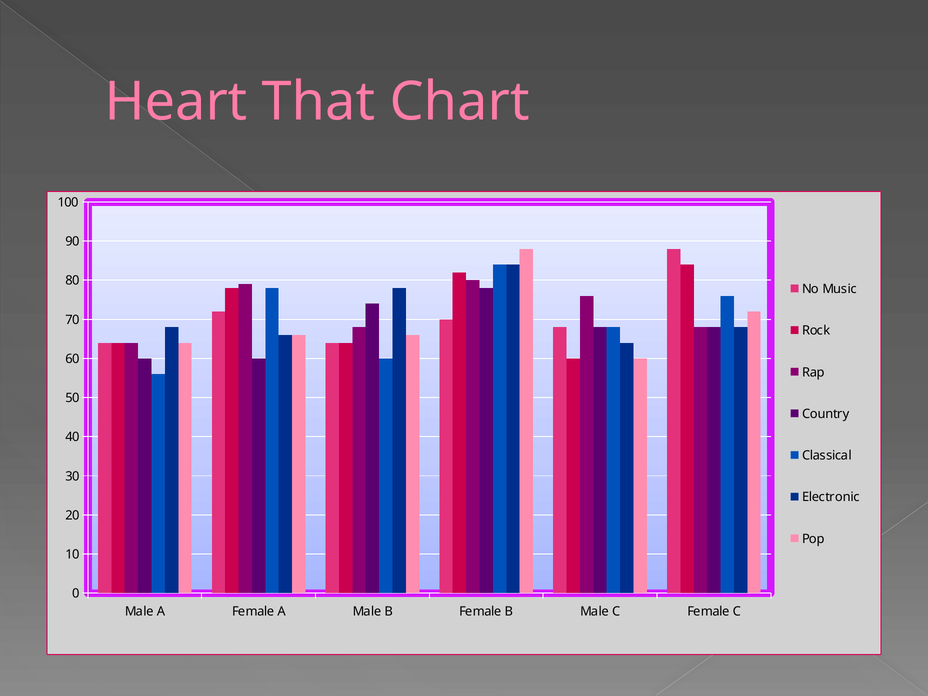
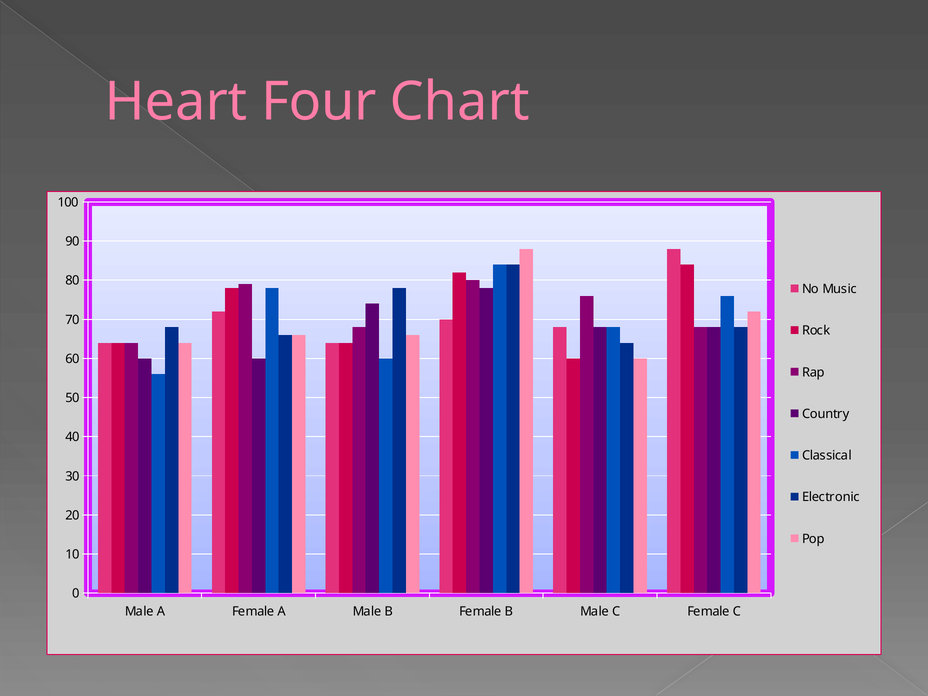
That: That -> Four
